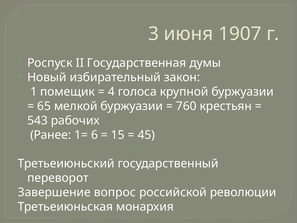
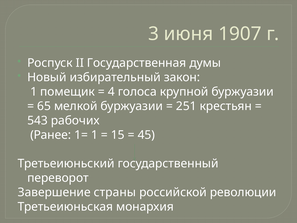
760: 760 -> 251
1= 6: 6 -> 1
вопрос: вопрос -> страны
